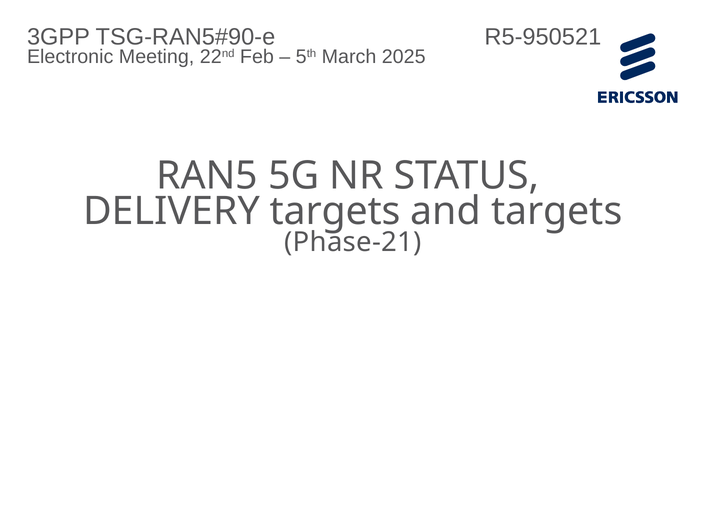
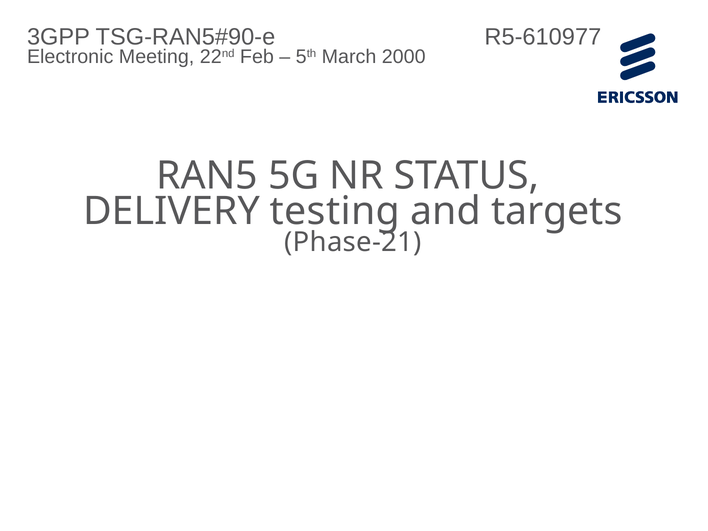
R5-950521: R5-950521 -> R5-610977
2025: 2025 -> 2000
DELIVERY targets: targets -> testing
